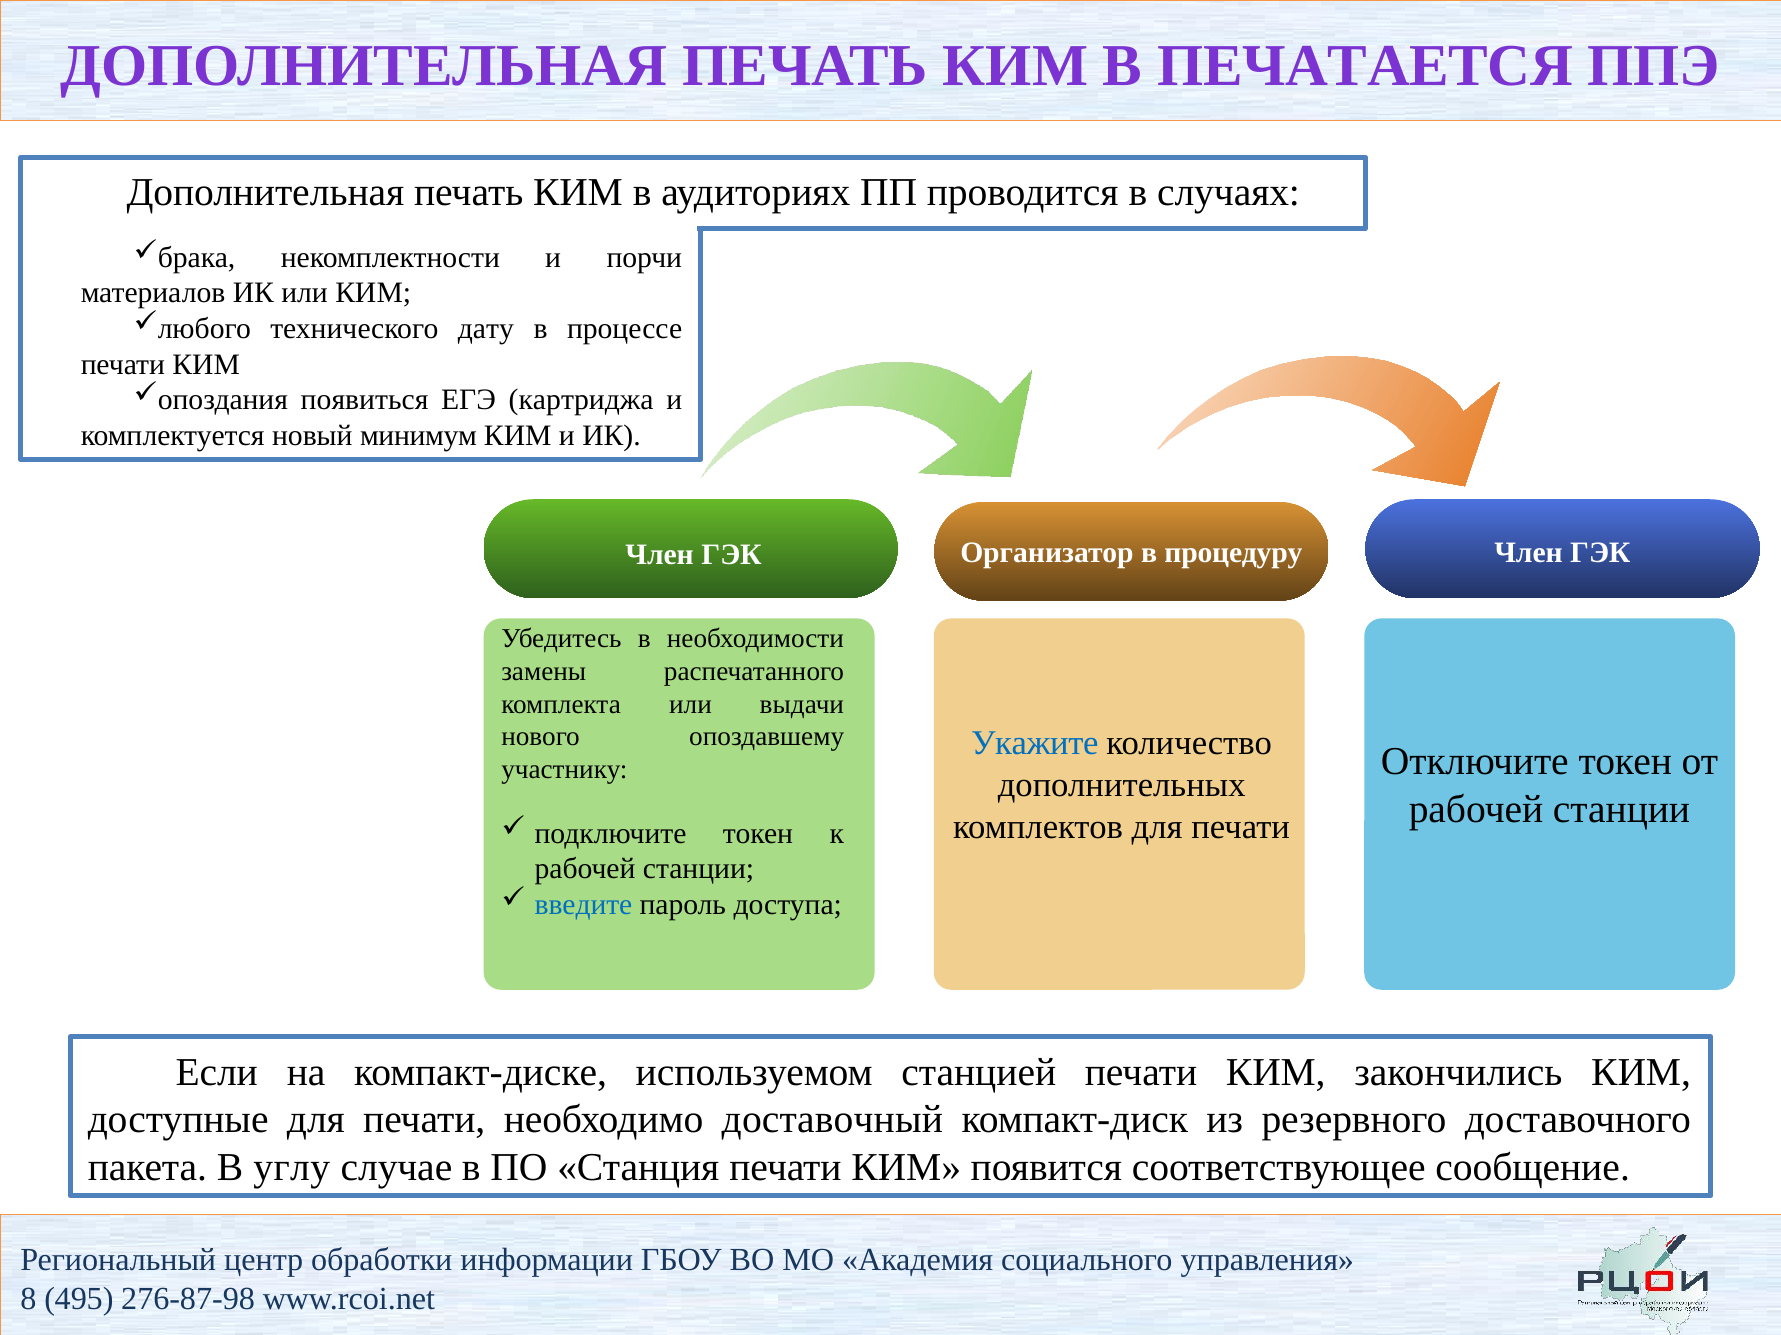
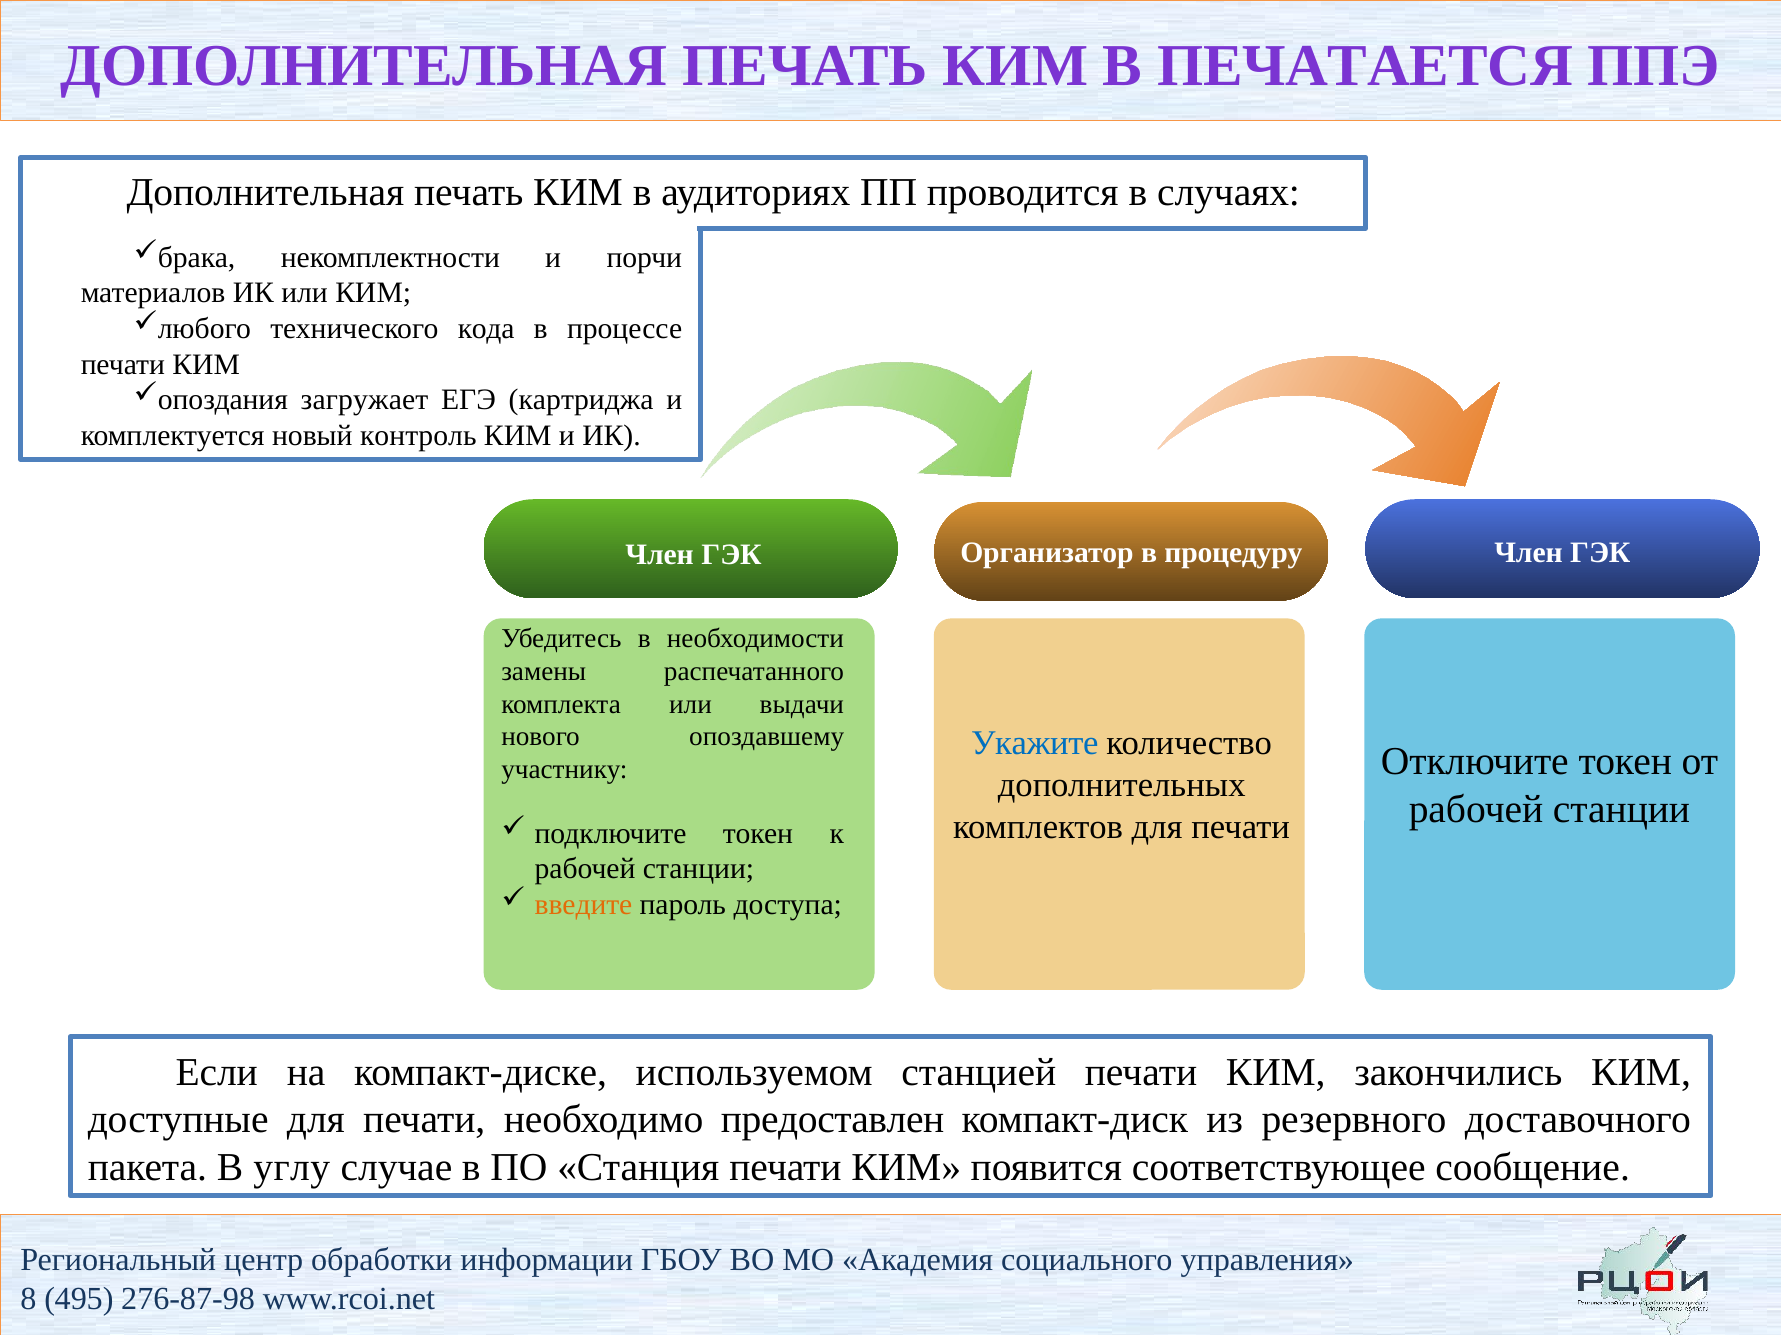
дату: дату -> кода
появиться: появиться -> загружает
минимум: минимум -> контроль
введите colour: blue -> orange
доставочный: доставочный -> предоставлен
